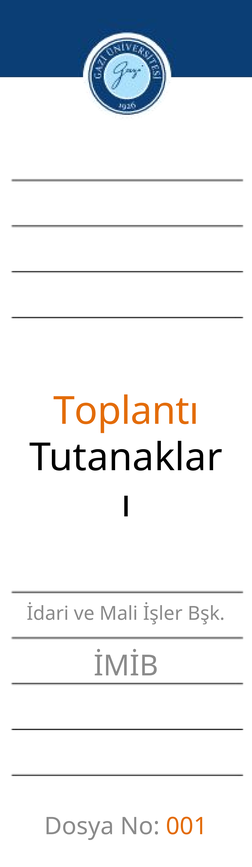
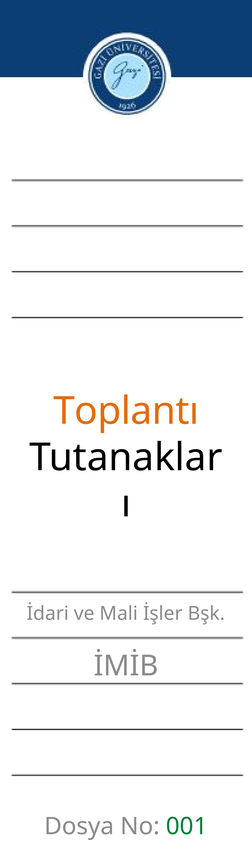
001 colour: orange -> green
